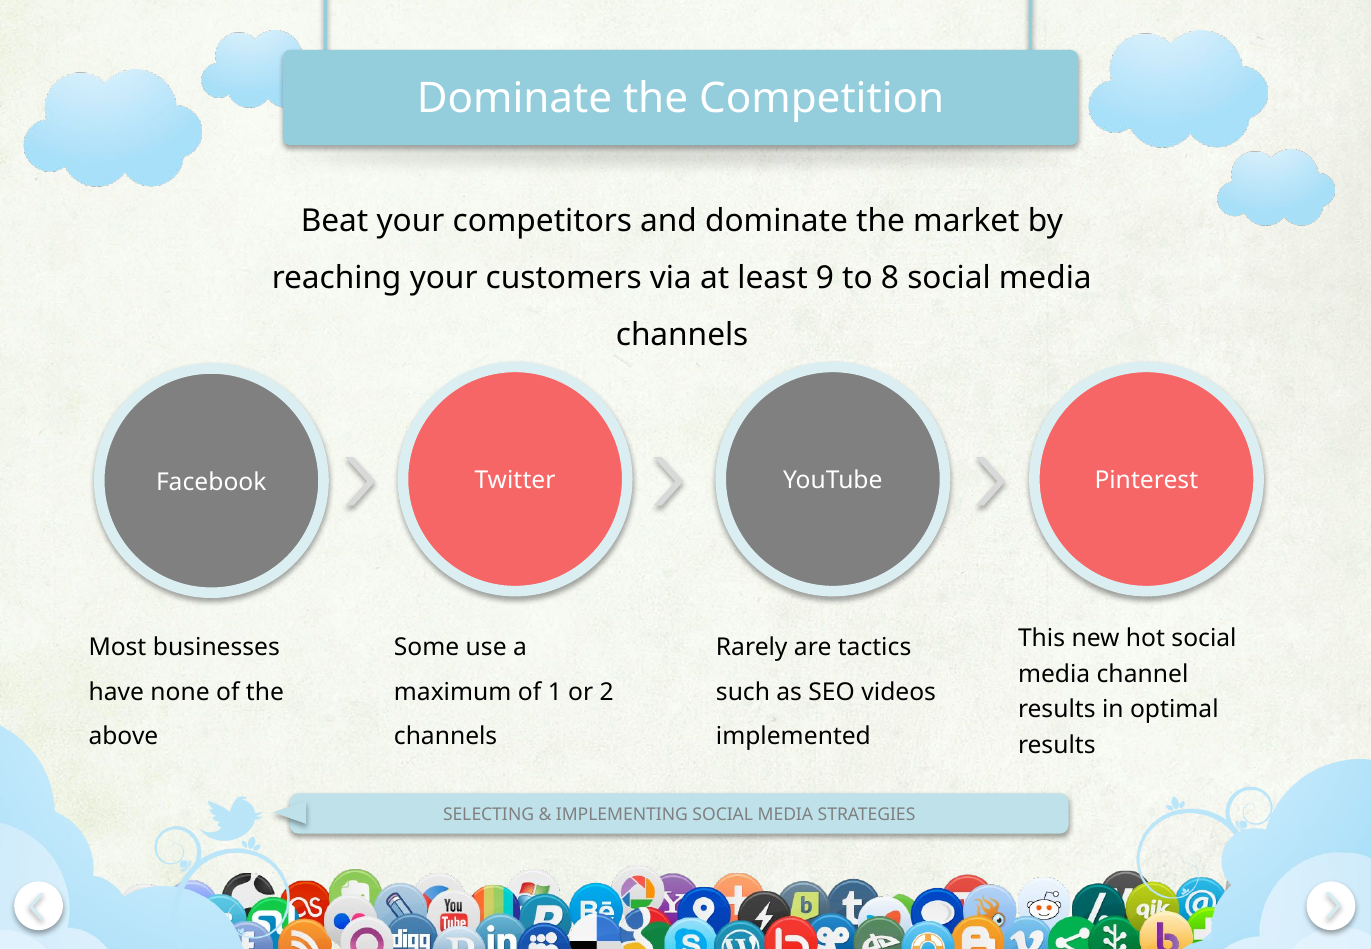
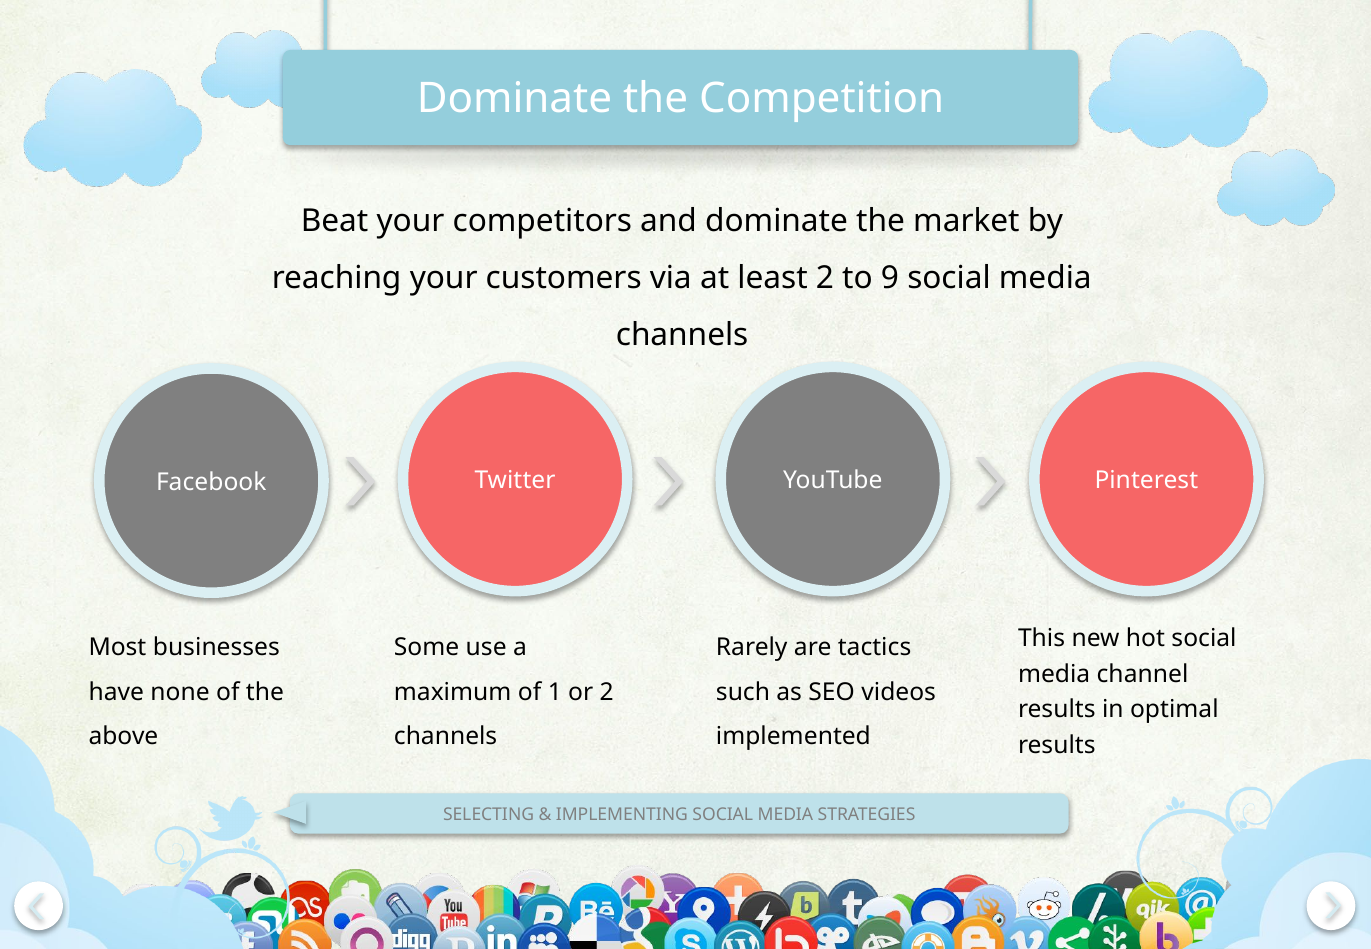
least 9: 9 -> 2
8: 8 -> 9
